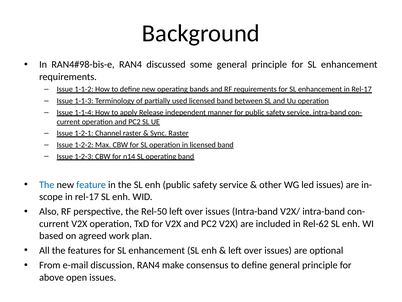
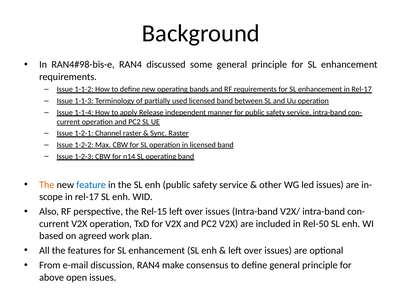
The at (47, 184) colour: blue -> orange
Rel-50: Rel-50 -> Rel-15
Rel-62: Rel-62 -> Rel-50
